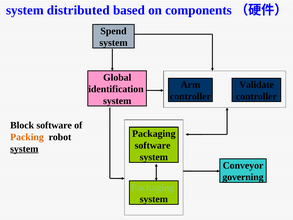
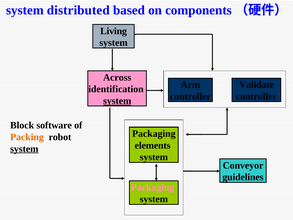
Spend: Spend -> Living
Global: Global -> Across
system at (117, 101) underline: none -> present
software at (153, 145): software -> elements
governing: governing -> guidelines
Packaging at (153, 187) colour: light green -> pink
